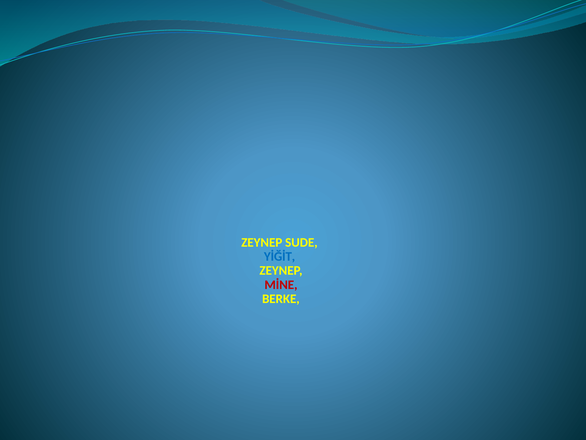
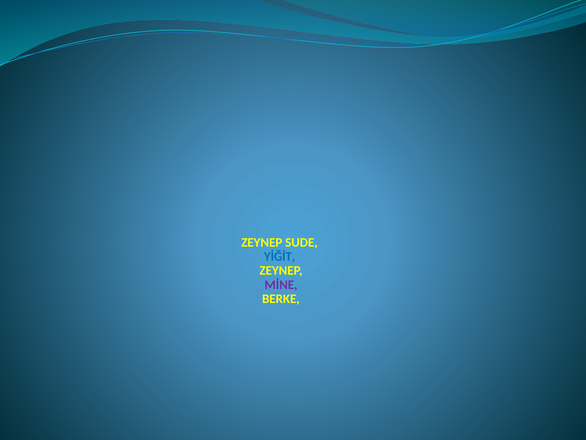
MİNE colour: red -> purple
